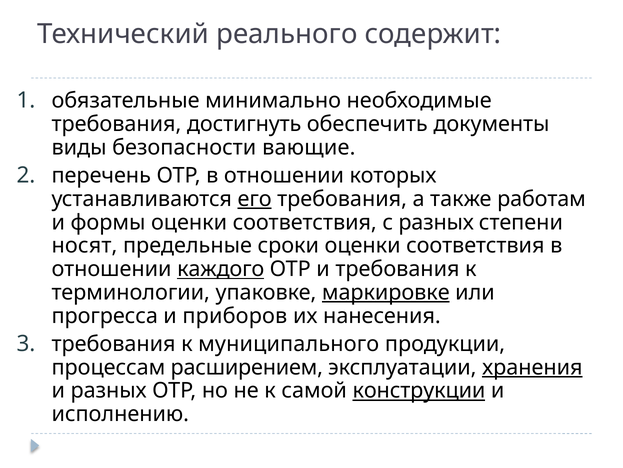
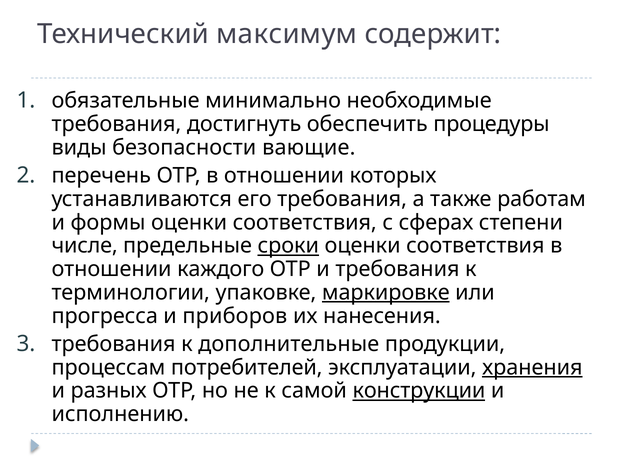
реального: реального -> максимум
документы: документы -> процедуры
его underline: present -> none
с разных: разных -> сферах
носят: носят -> числе
сроки underline: none -> present
каждого underline: present -> none
муниципального: муниципального -> дополнительные
расширением: расширением -> потребителей
